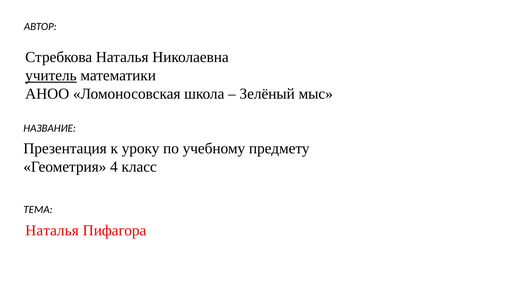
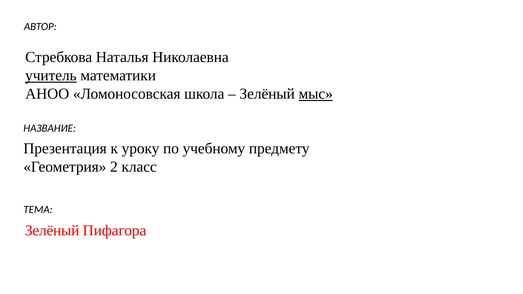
мыс underline: none -> present
4: 4 -> 2
Наталья at (52, 231): Наталья -> Зелёный
